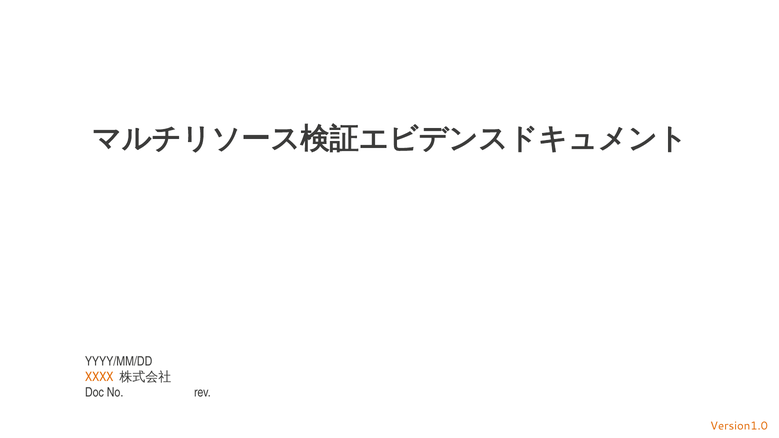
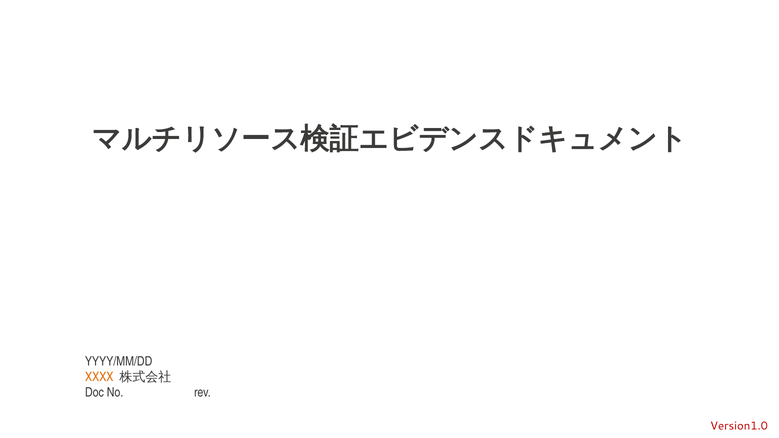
Version1.0 colour: orange -> red
